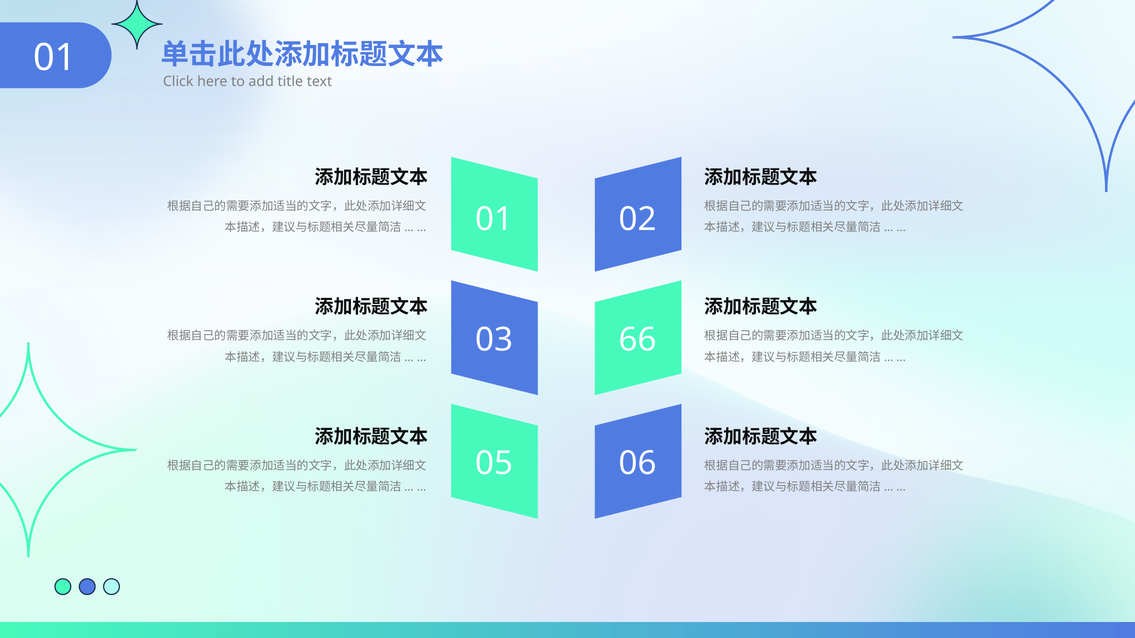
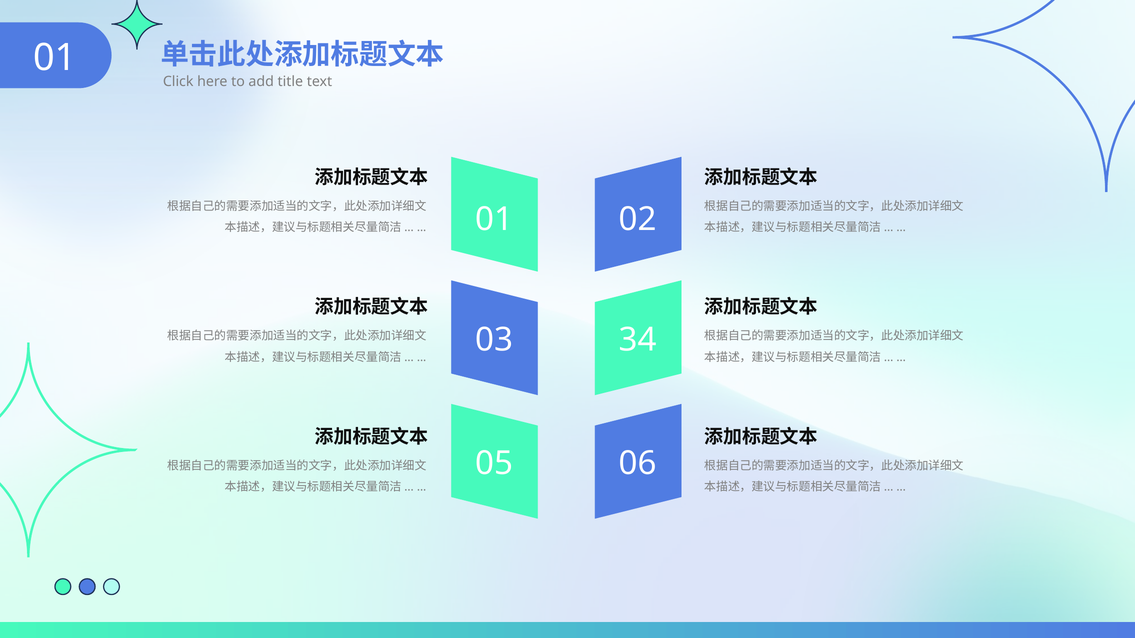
66: 66 -> 34
